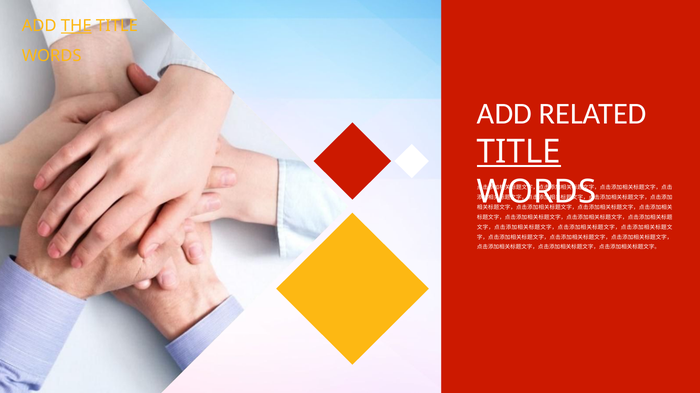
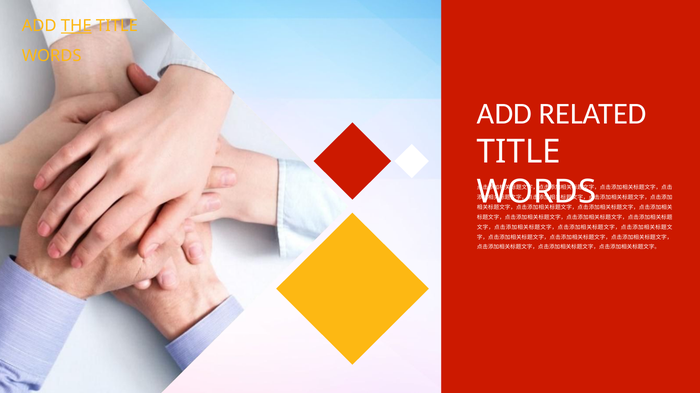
TITLE at (519, 152) underline: present -> none
